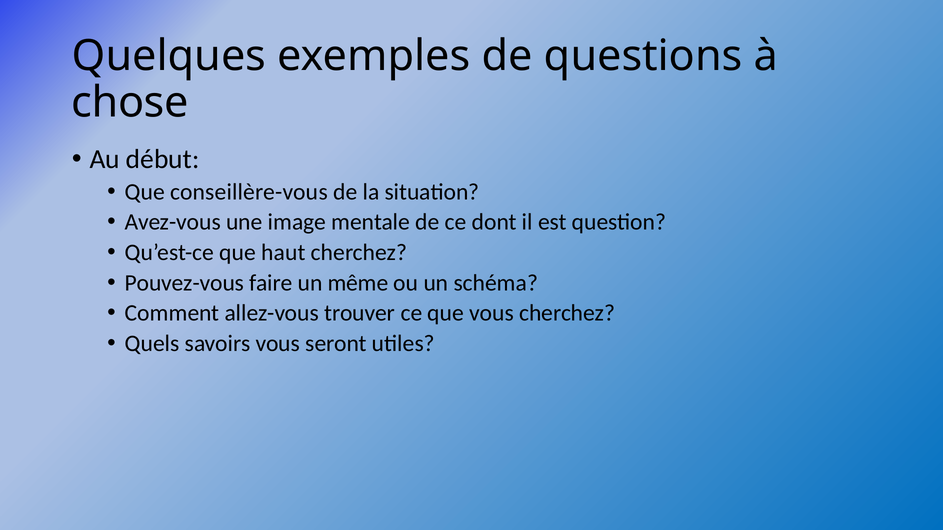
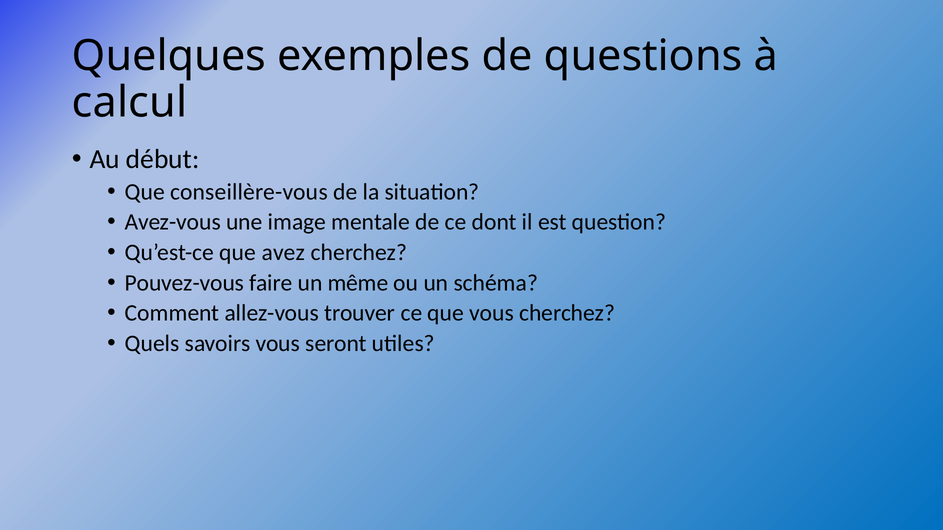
chose: chose -> calcul
haut: haut -> avez
